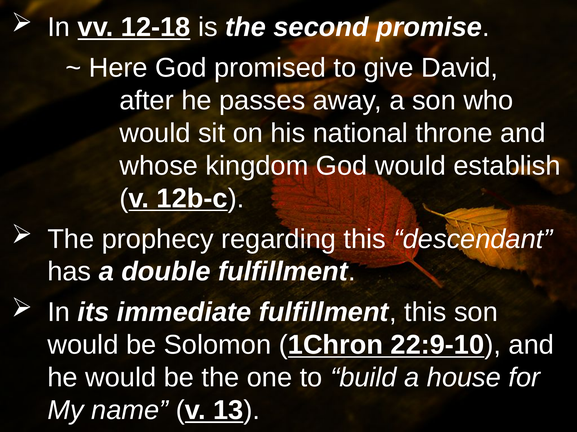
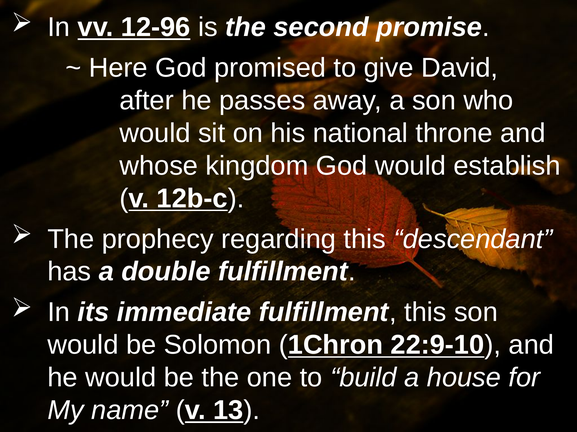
12-18: 12-18 -> 12-96
